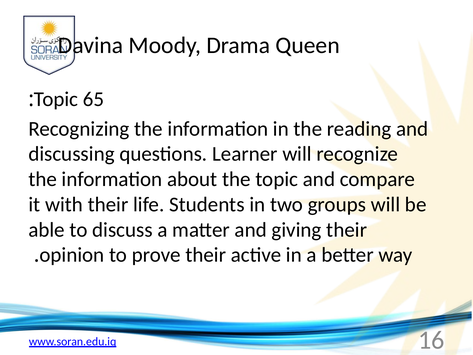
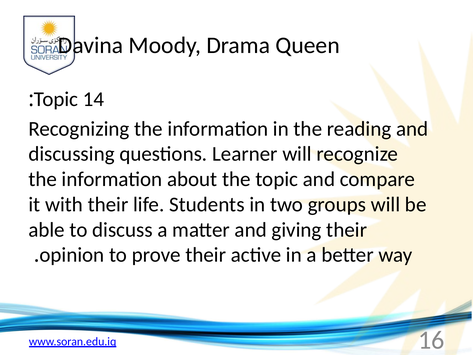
65: 65 -> 14
